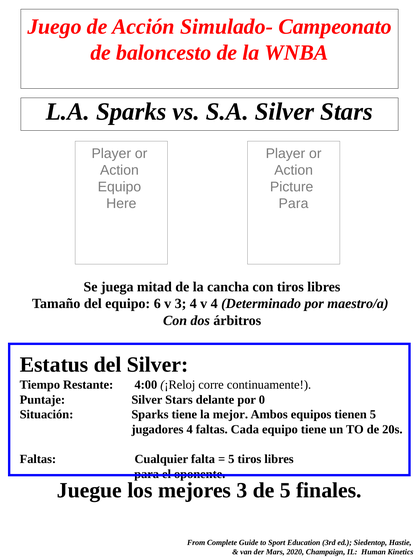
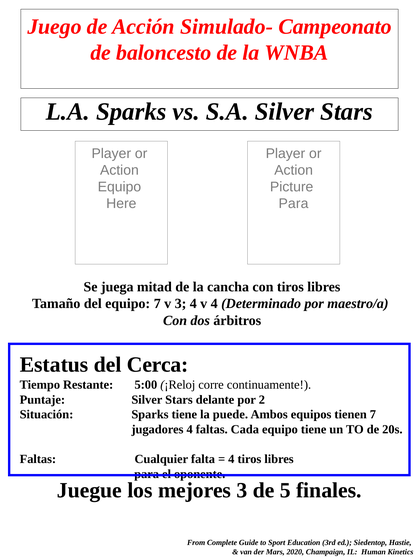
equipo 6: 6 -> 7
del Silver: Silver -> Cerca
4:00: 4:00 -> 5:00
0: 0 -> 2
mejor: mejor -> puede
tienen 5: 5 -> 7
5 at (231, 459): 5 -> 4
